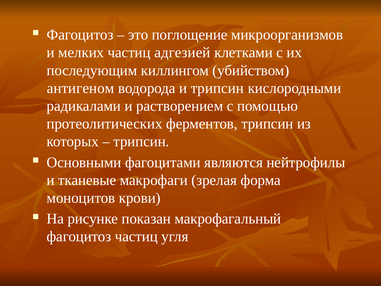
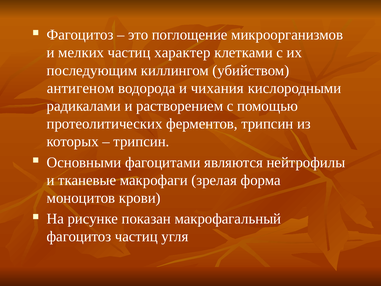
адгезией: адгезией -> характер
и трипсин: трипсин -> чихания
